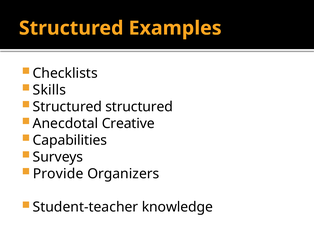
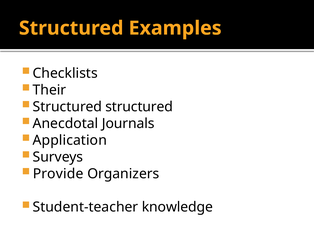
Skills: Skills -> Their
Creative: Creative -> Journals
Capabilities: Capabilities -> Application
